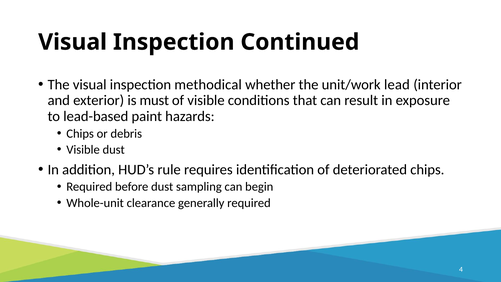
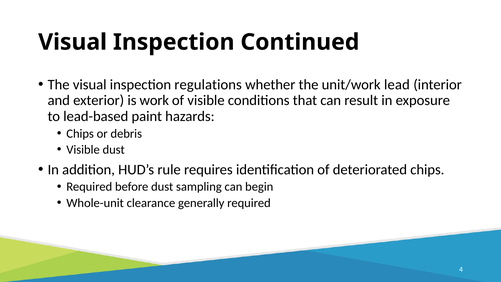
methodical: methodical -> regulations
must: must -> work
